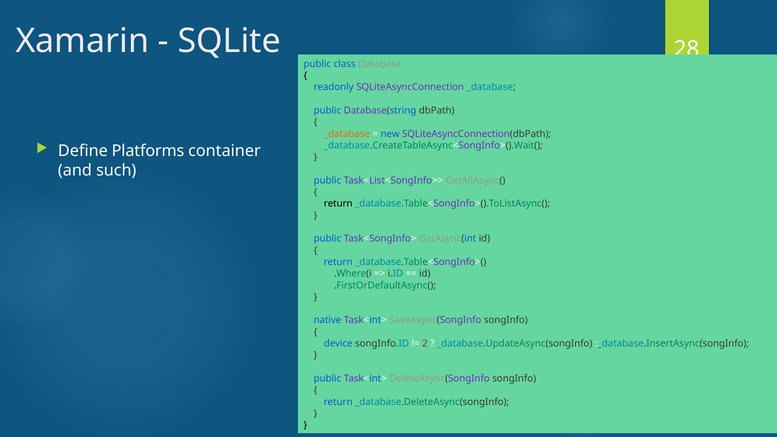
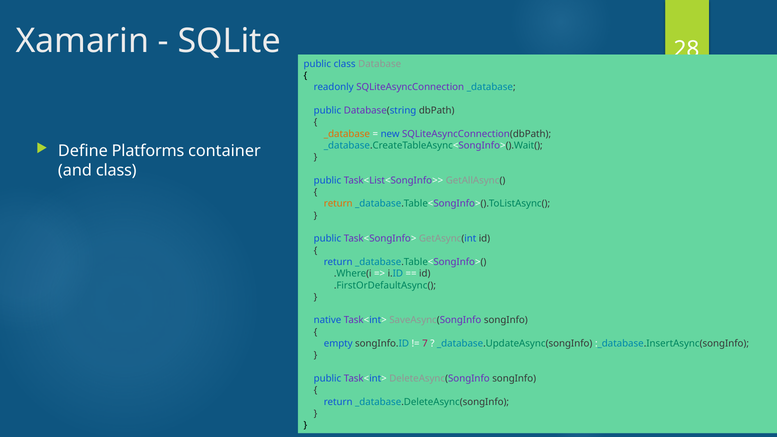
and such: such -> class
return at (338, 204) colour: black -> orange
device: device -> empty
2: 2 -> 7
